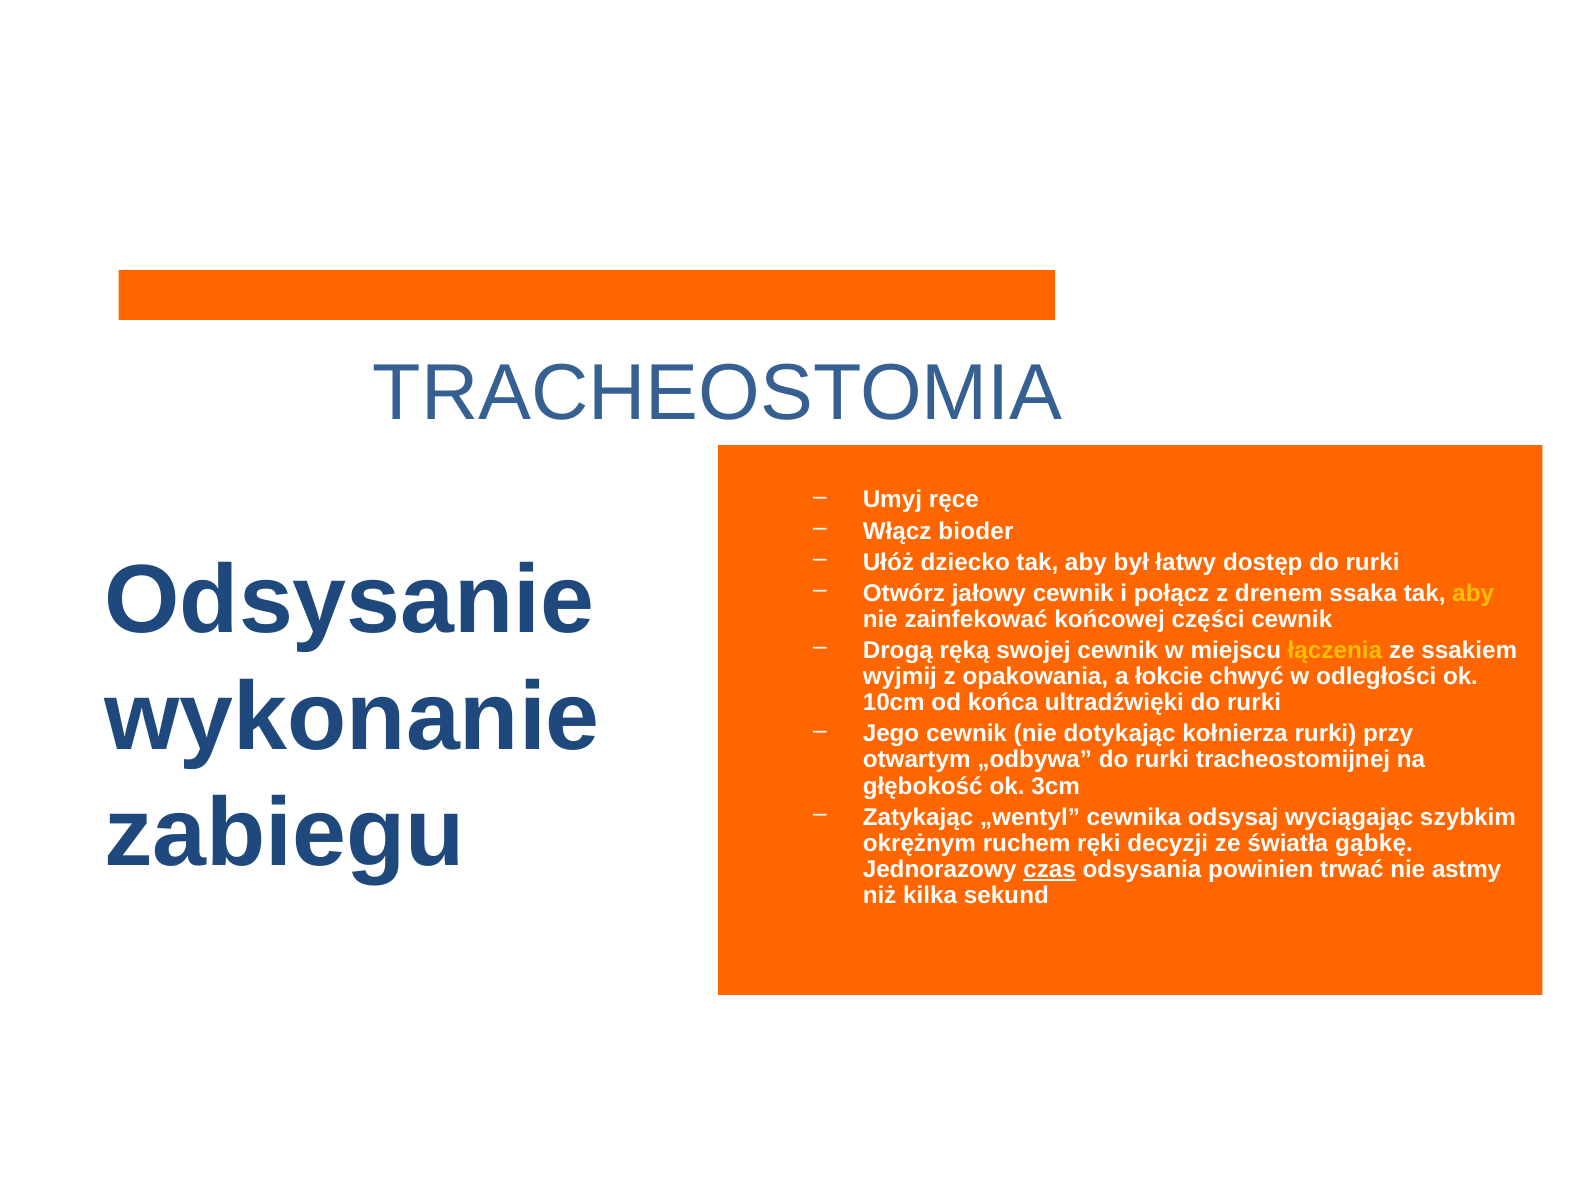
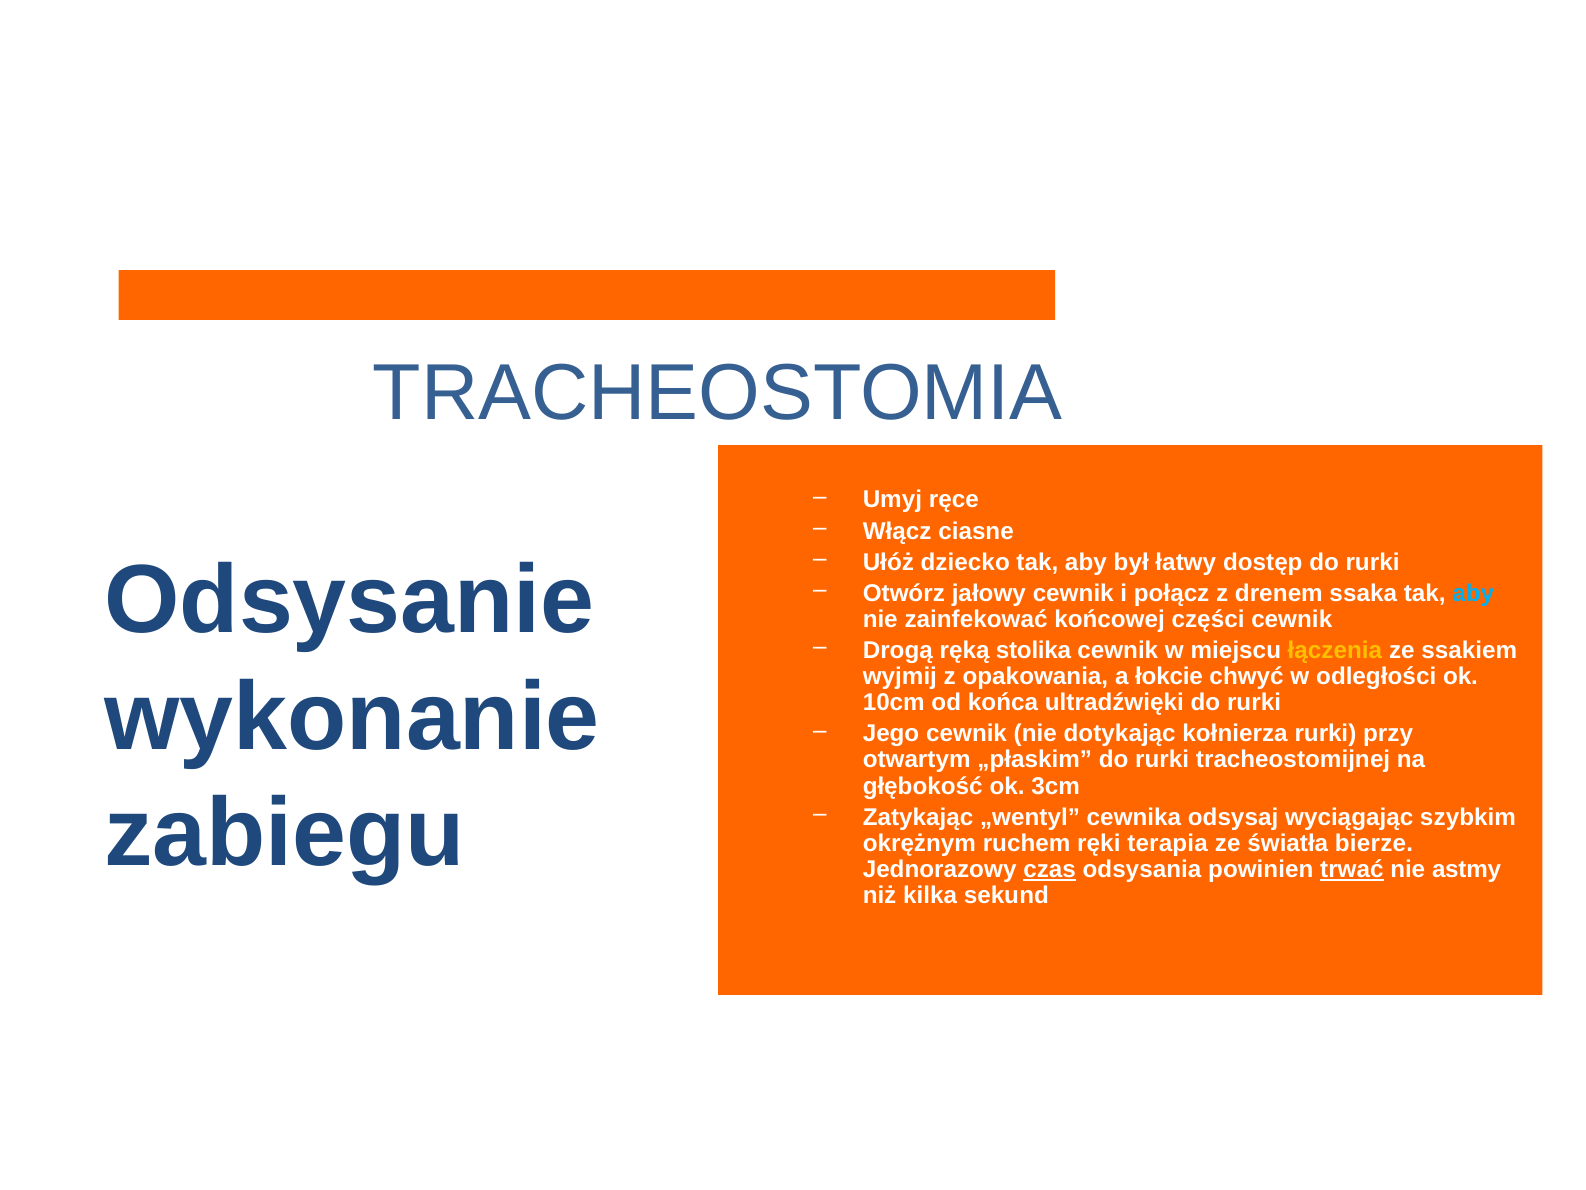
bioder: bioder -> ciasne
aby at (1473, 593) colour: yellow -> light blue
swojej: swojej -> stolika
„odbywa: „odbywa -> „płaskim
decyzji: decyzji -> terapia
gąbkę: gąbkę -> bierze
trwać underline: none -> present
